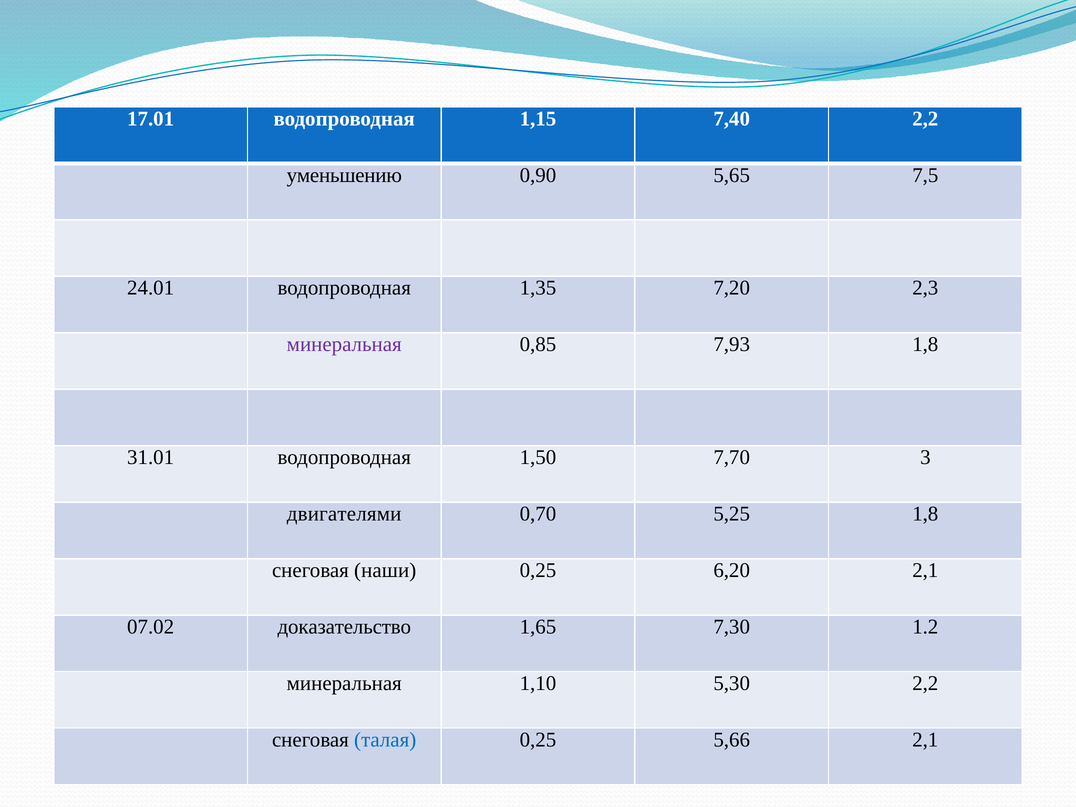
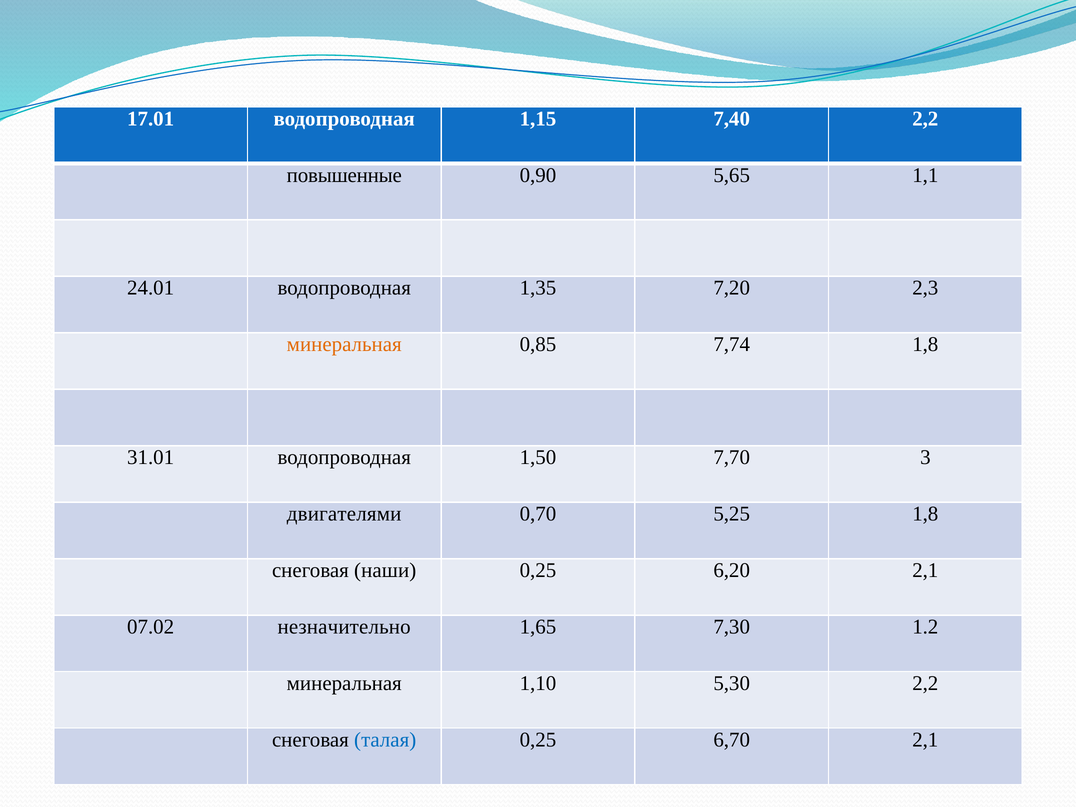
уменьшению: уменьшению -> повышенные
7,5: 7,5 -> 1,1
минеральная at (344, 345) colour: purple -> orange
7,93: 7,93 -> 7,74
доказательство: доказательство -> незначительно
5,66: 5,66 -> 6,70
